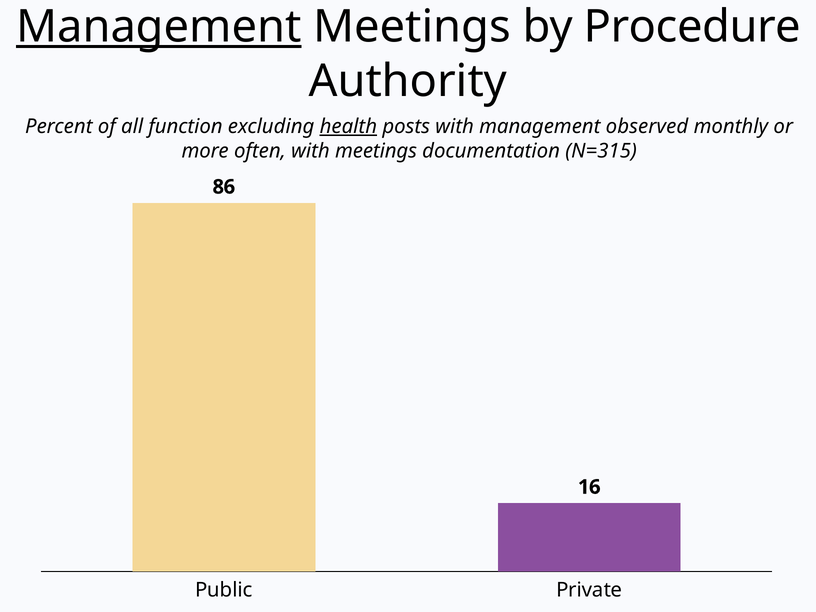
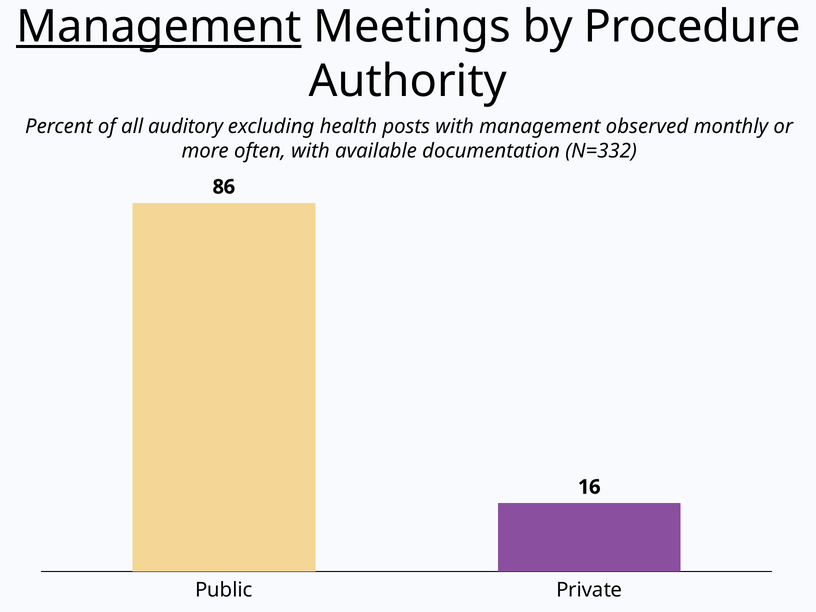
function: function -> auditory
health underline: present -> none
with meetings: meetings -> available
N=315: N=315 -> N=332
